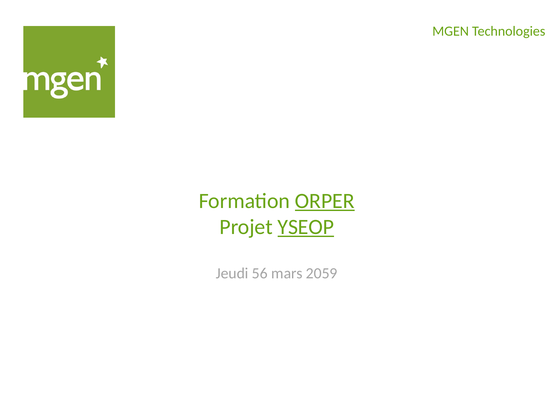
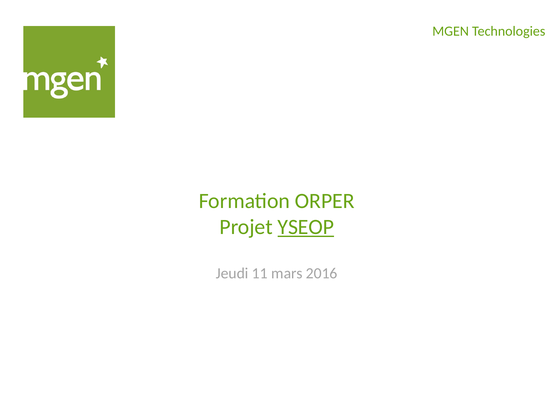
ORPER underline: present -> none
56: 56 -> 11
2059: 2059 -> 2016
